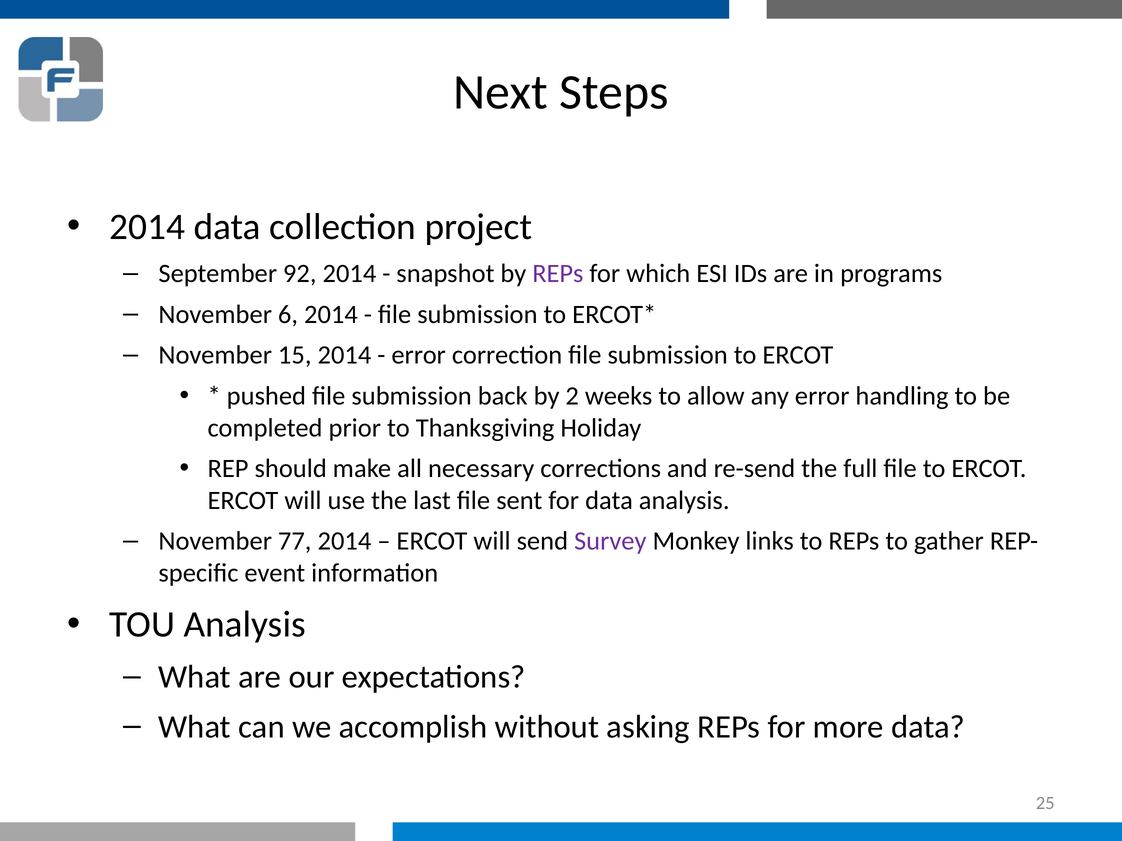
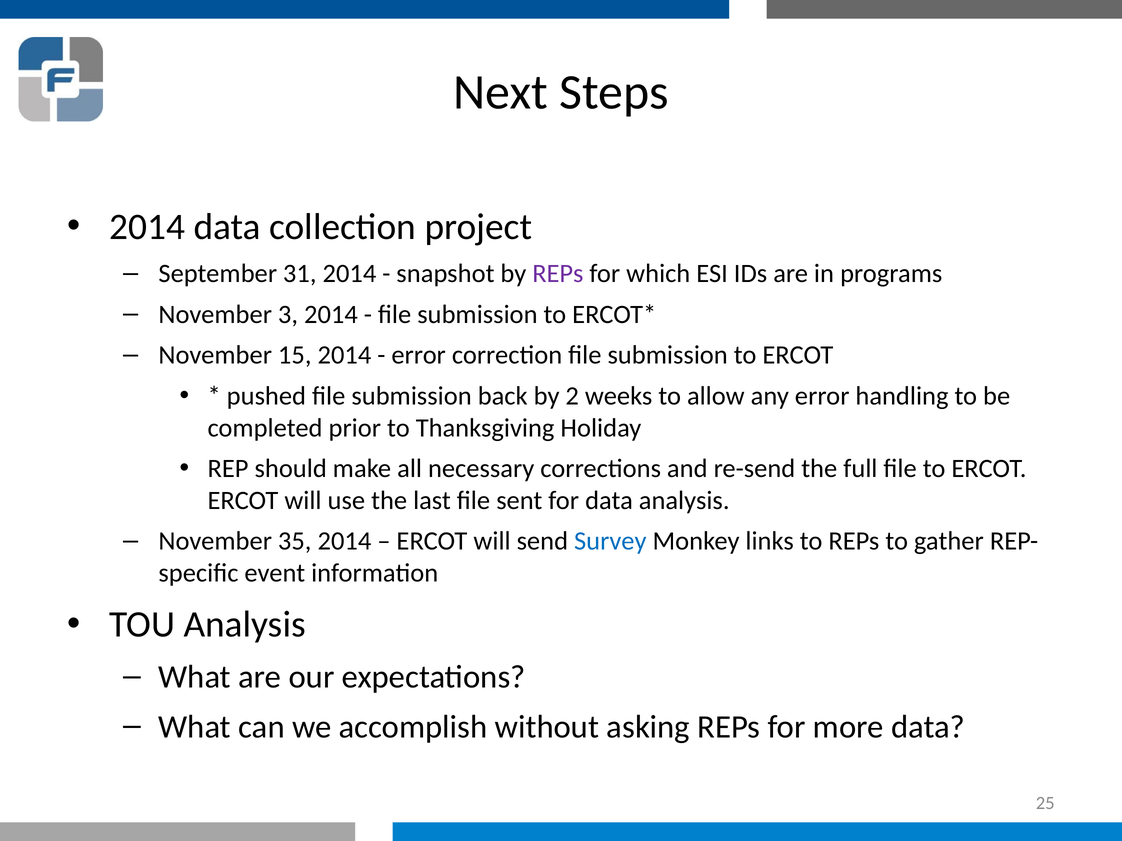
92: 92 -> 31
6: 6 -> 3
77: 77 -> 35
Survey colour: purple -> blue
